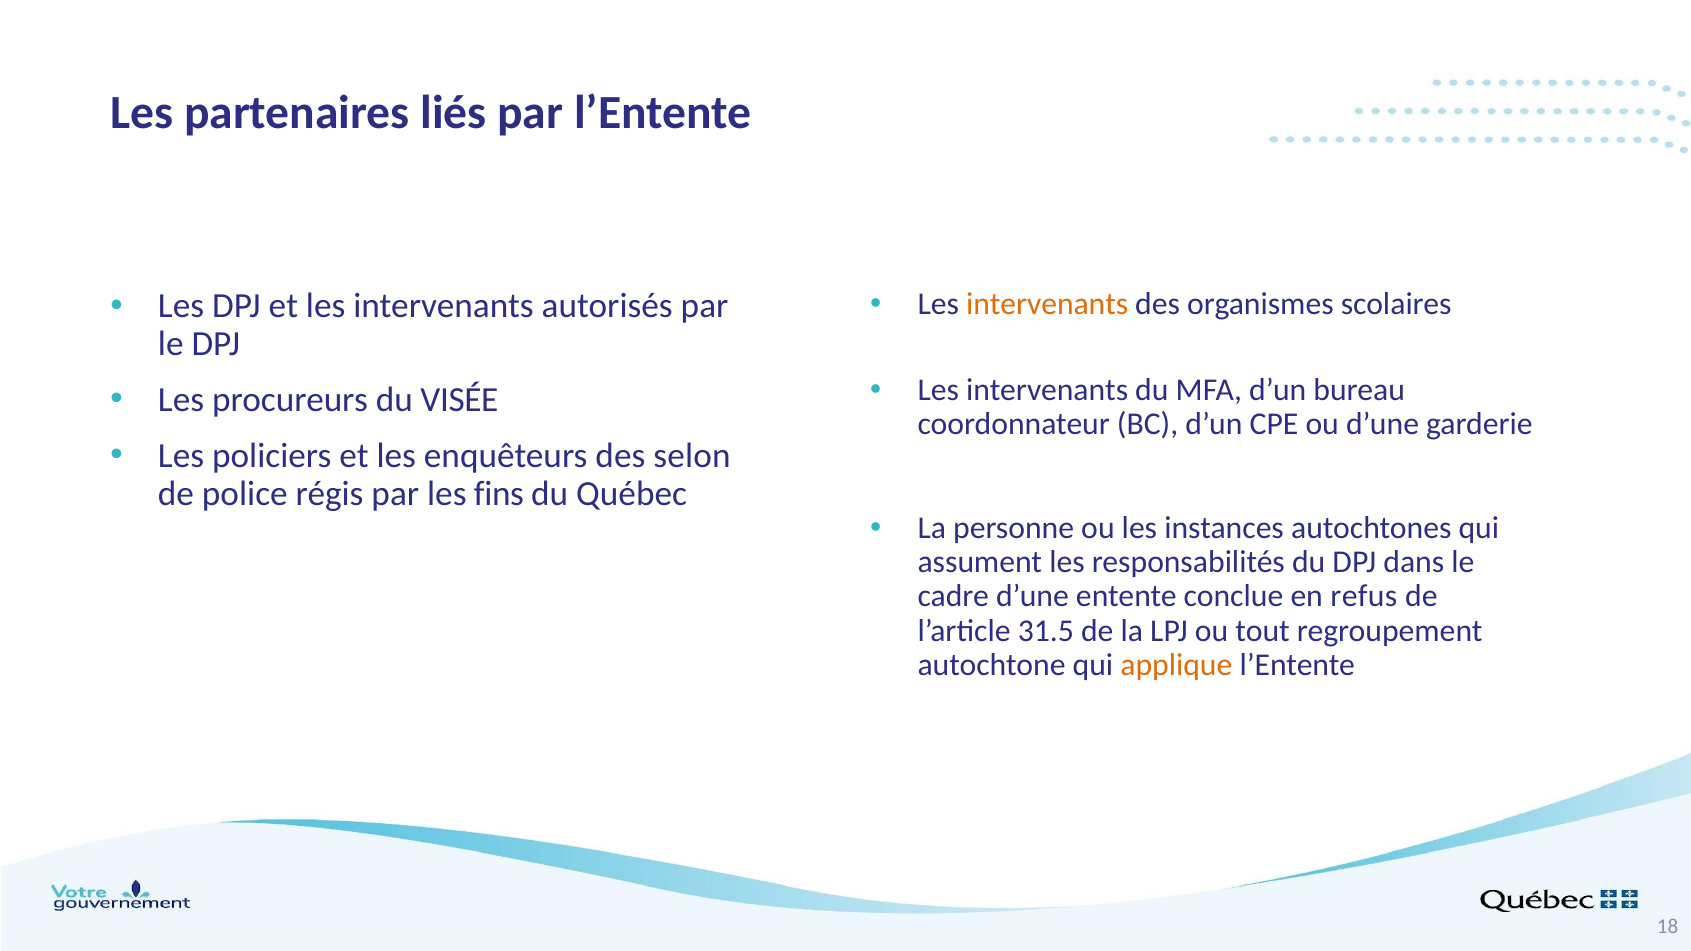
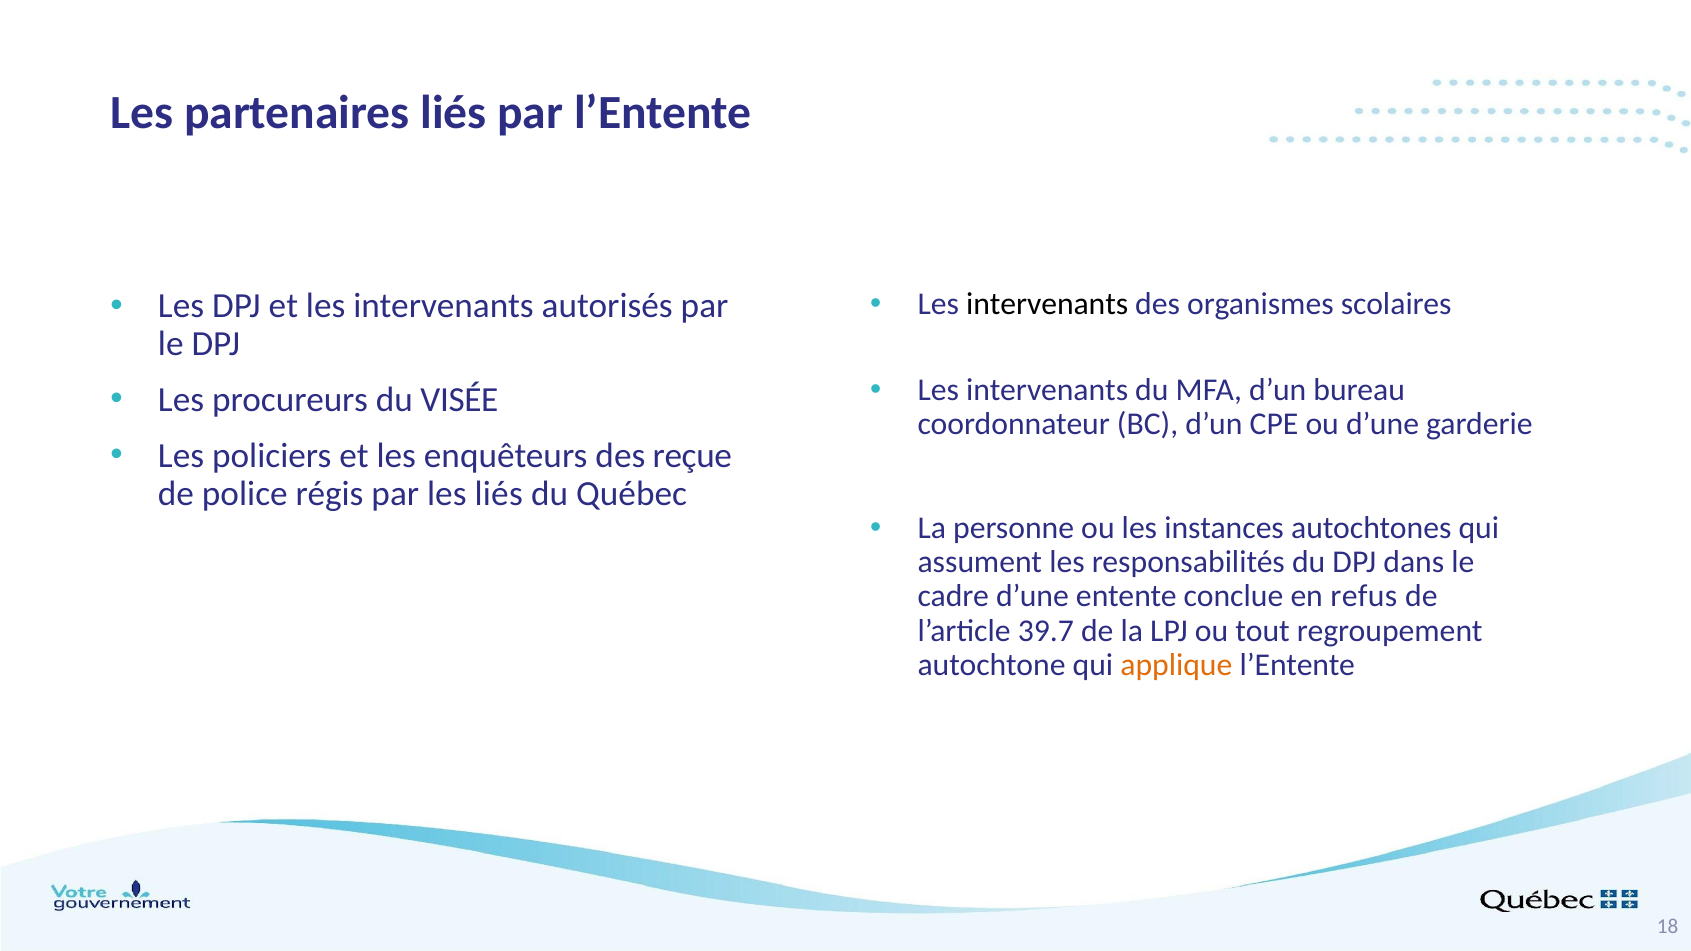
intervenants at (1047, 304) colour: orange -> black
selon: selon -> reçue
les fins: fins -> liés
31.5: 31.5 -> 39.7
